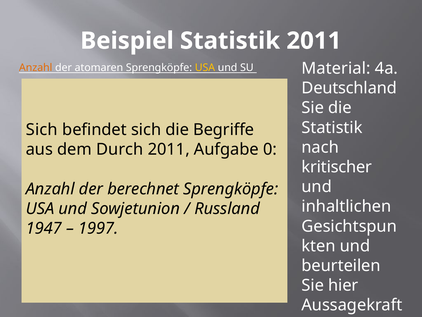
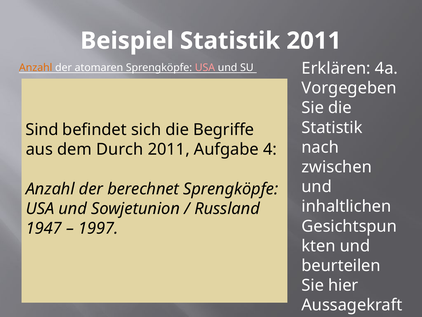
Material: Material -> Erklären
USA at (205, 68) colour: yellow -> pink
Deutschland: Deutschland -> Vorgegeben
Sich at (42, 130): Sich -> Sind
0: 0 -> 4
kritischer: kritischer -> zwischen
